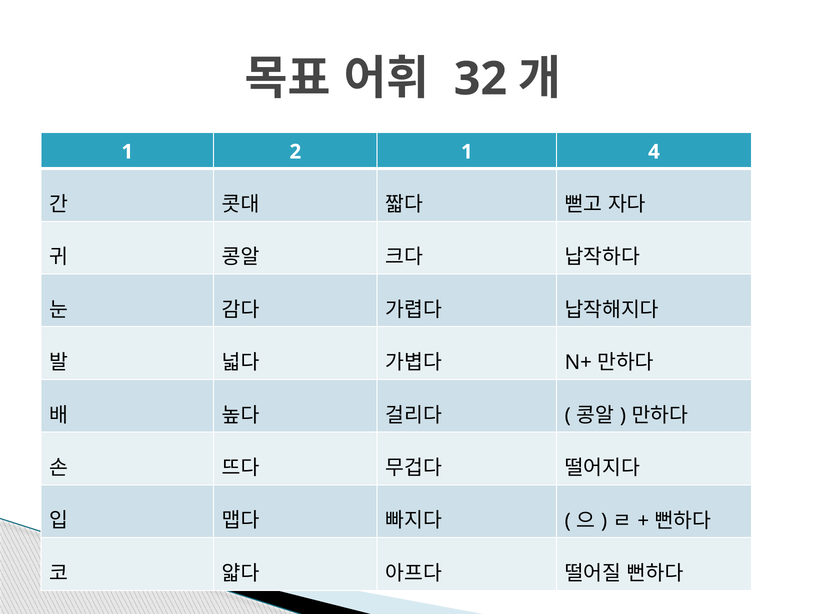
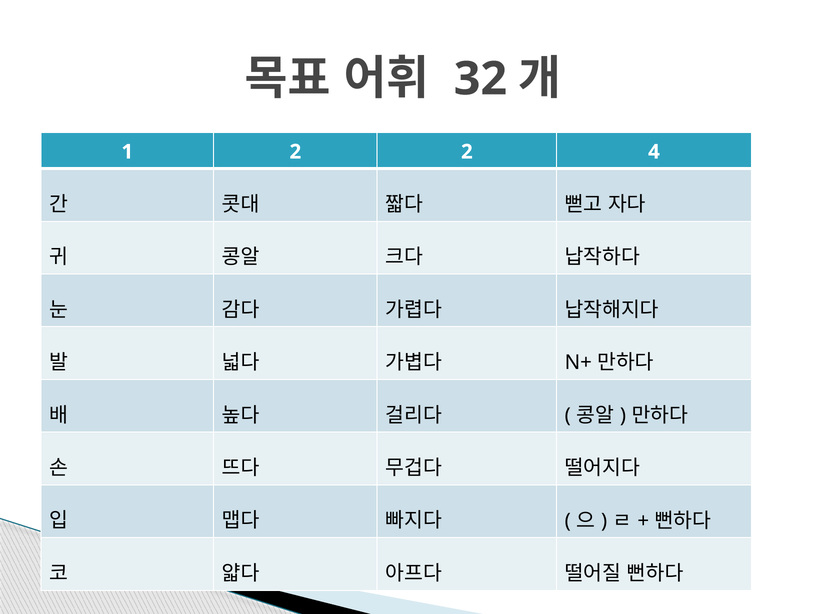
2 1: 1 -> 2
